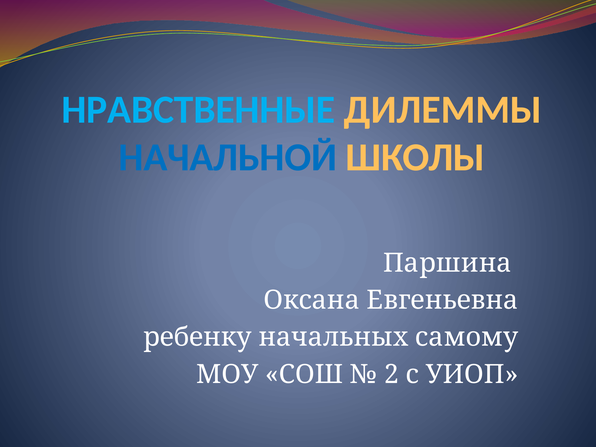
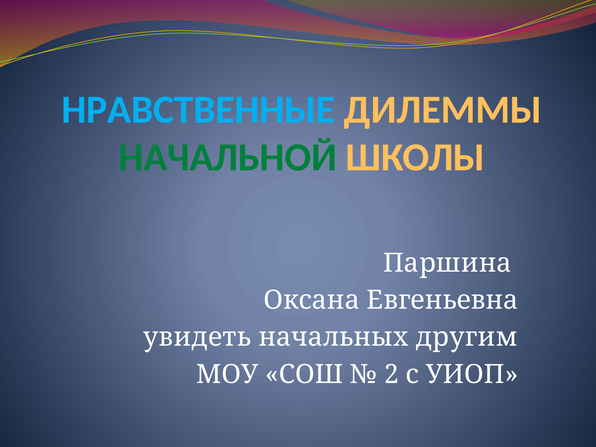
НАЧАЛЬНОЙ colour: blue -> green
ребенку: ребенку -> увидеть
самому: самому -> другим
